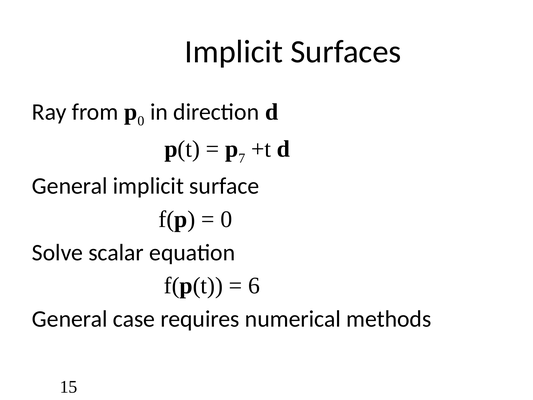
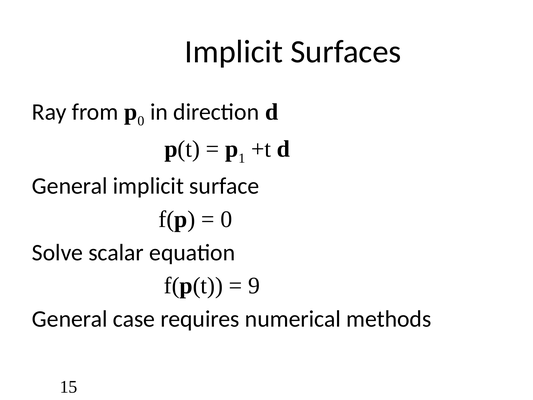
7: 7 -> 1
6: 6 -> 9
